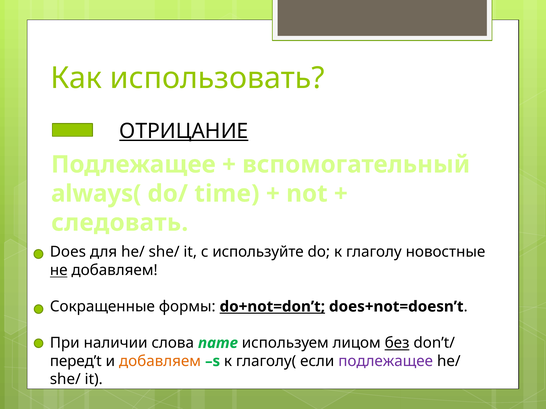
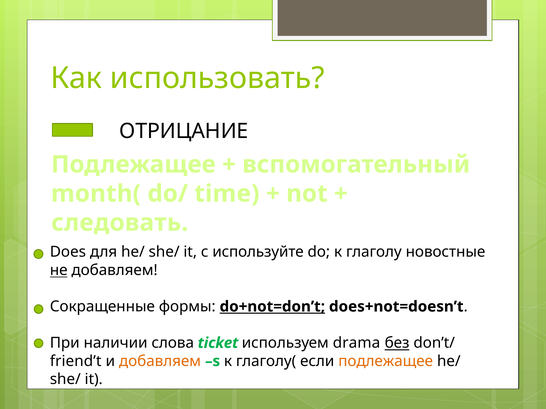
ОТРИЦАНИЕ underline: present -> none
always(: always( -> month(
name: name -> ticket
лицом: лицом -> drama
перед’t: перед’t -> friend’t
подлежащее at (386, 362) colour: purple -> orange
